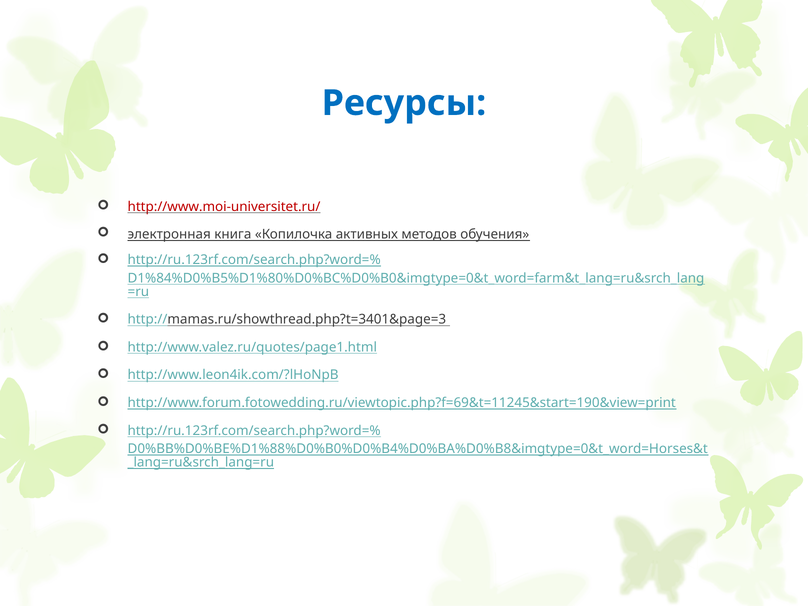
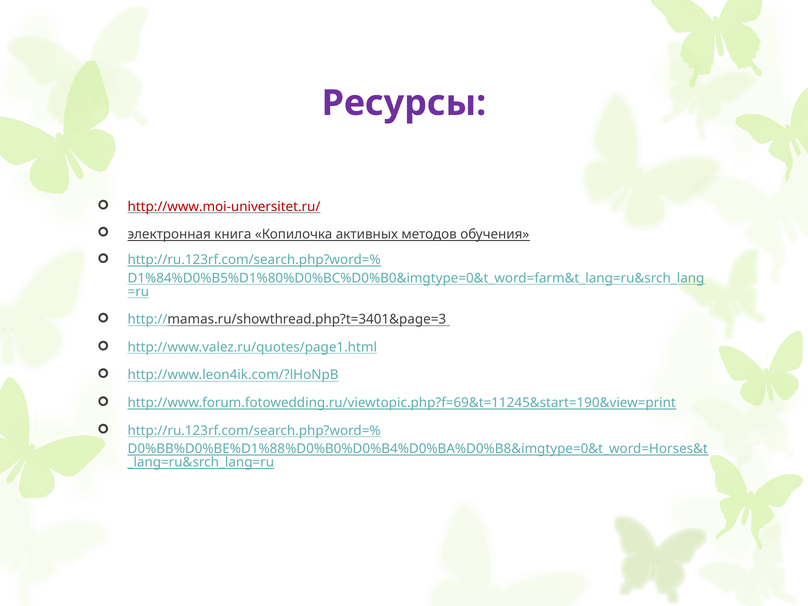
Ресурсы colour: blue -> purple
